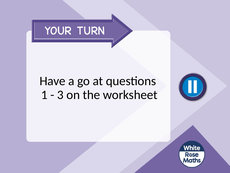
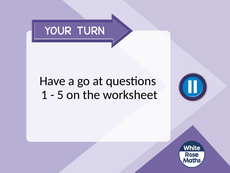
3: 3 -> 5
